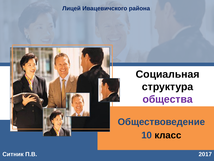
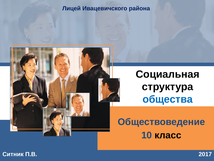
общества colour: purple -> blue
